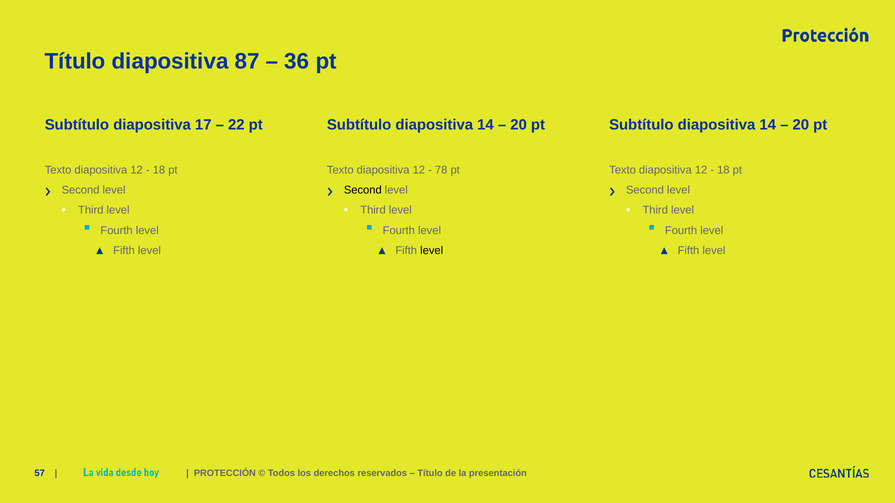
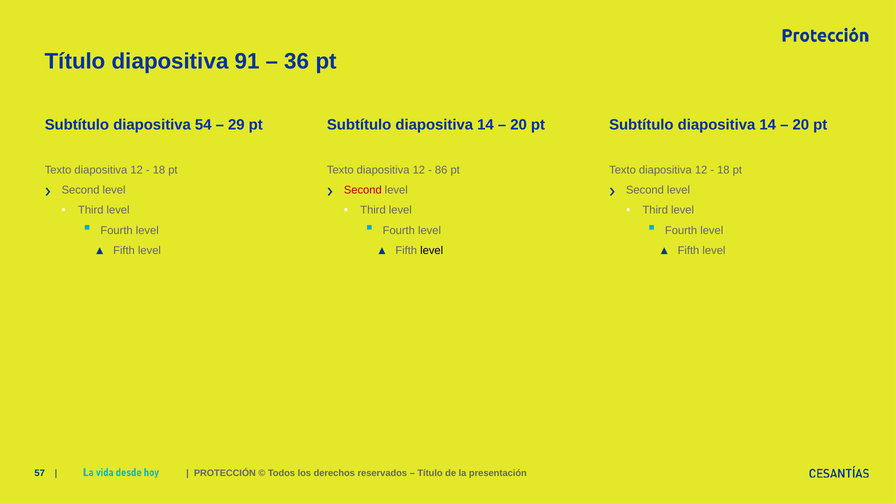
87: 87 -> 91
17: 17 -> 54
22: 22 -> 29
78: 78 -> 86
Second at (363, 190) colour: black -> red
